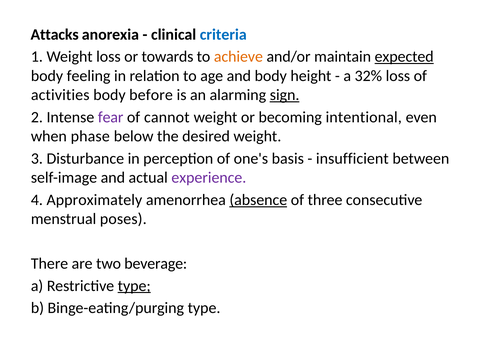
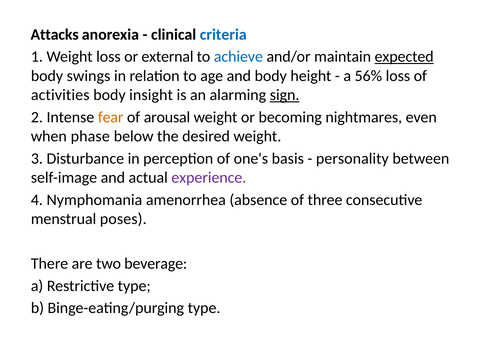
towards: towards -> external
achieve colour: orange -> blue
feeling: feeling -> swings
32%: 32% -> 56%
before: before -> insight
fear colour: purple -> orange
cannot: cannot -> arousal
intentional: intentional -> nightmares
insufficient: insufficient -> personality
Approximately: Approximately -> Nymphomania
absence underline: present -> none
type at (134, 286) underline: present -> none
